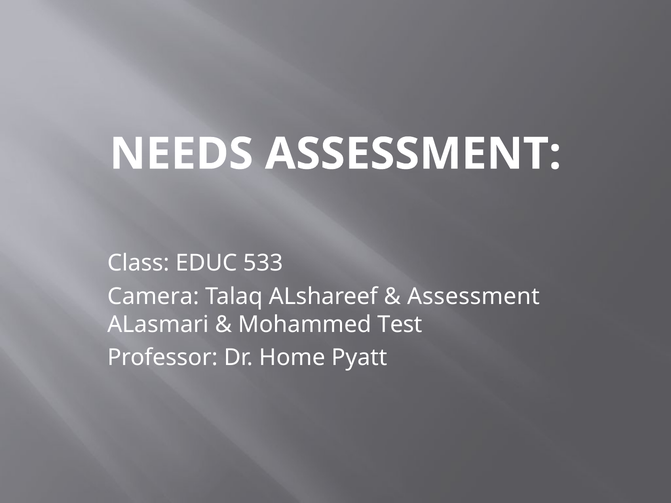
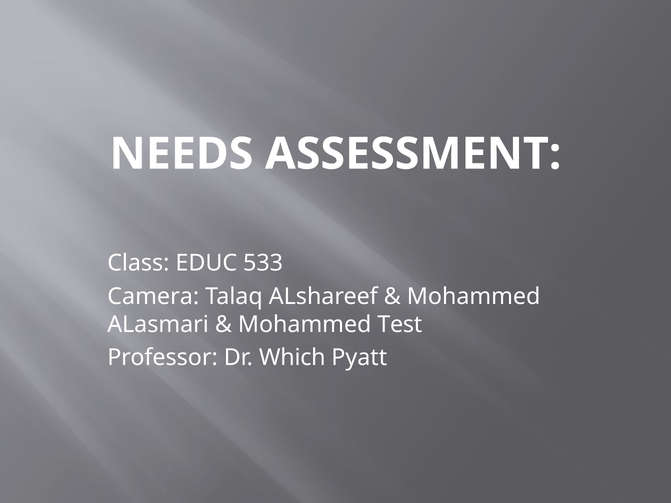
Assessment at (473, 297): Assessment -> Mohammed
Home: Home -> Which
